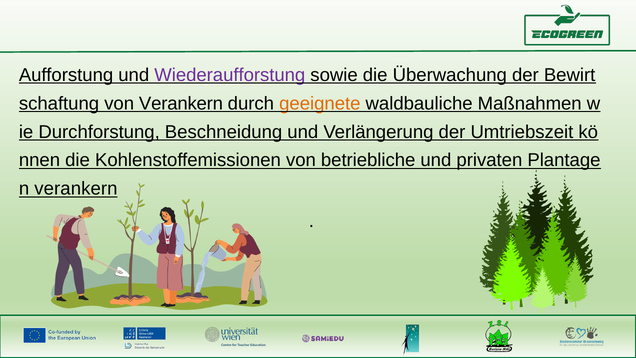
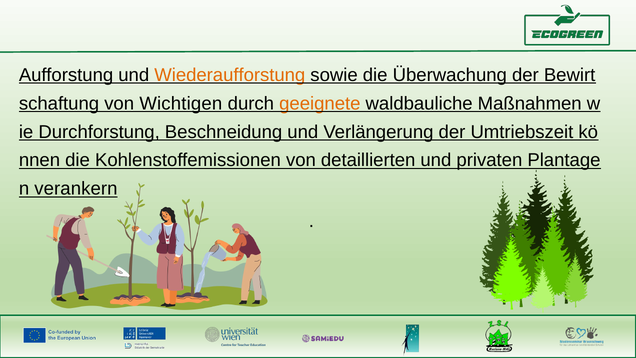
Wiederaufforstung colour: purple -> orange
von Verankern: Verankern -> Wichtigen
betriebliche: betriebliche -> detaillierten
